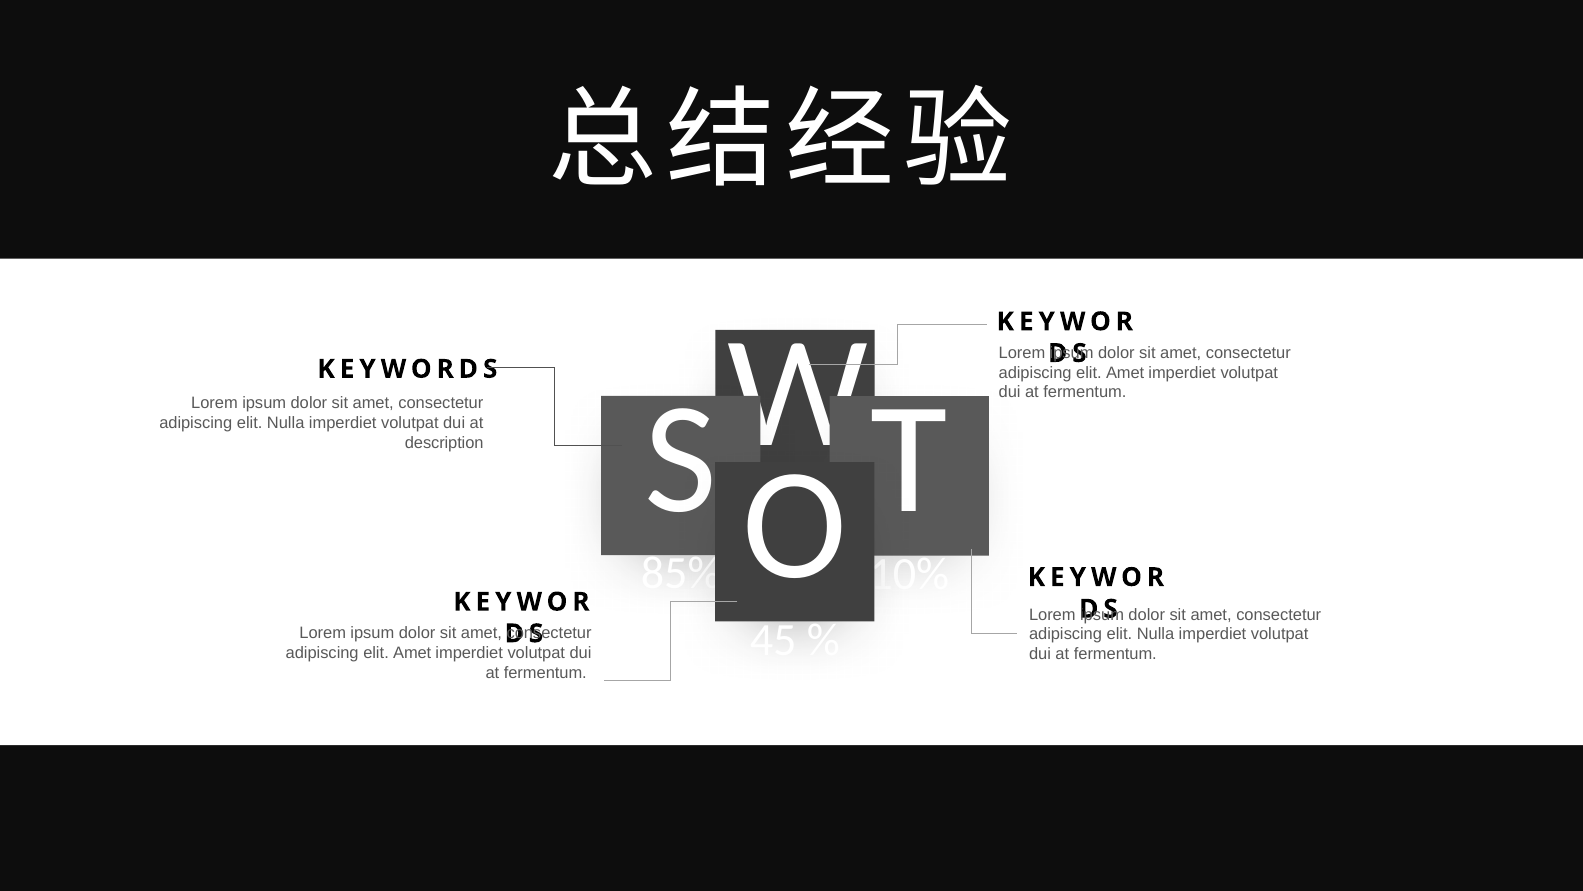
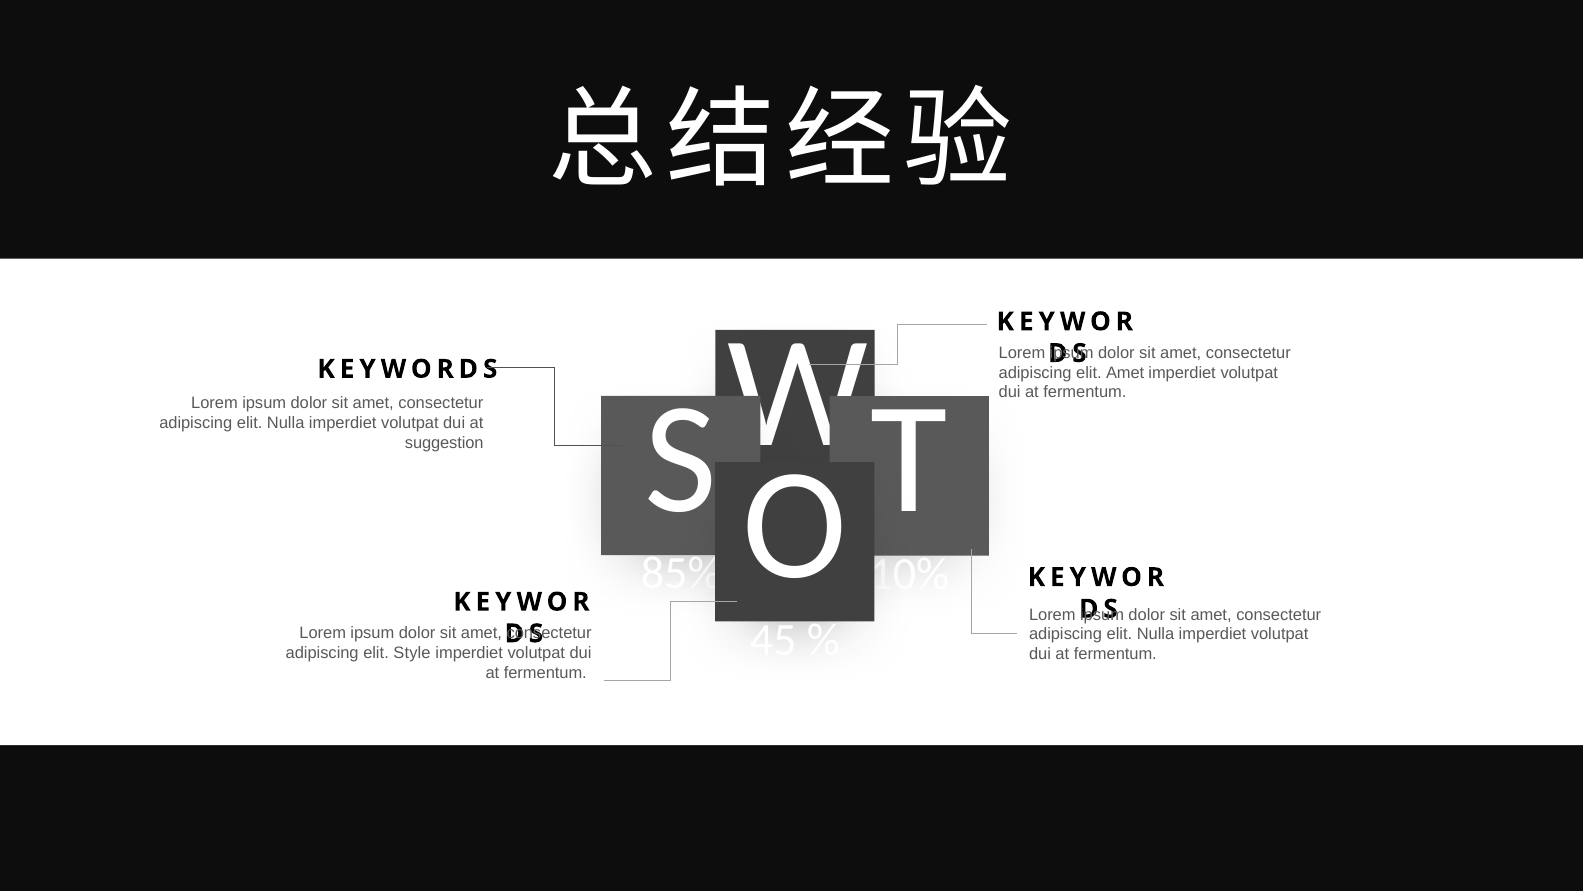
description: description -> suggestion
Amet at (412, 652): Amet -> Style
